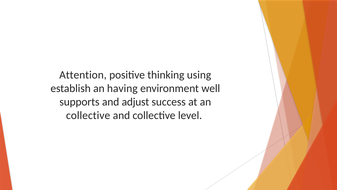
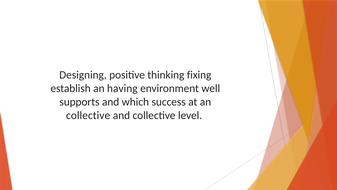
Attention: Attention -> Designing
using: using -> fixing
adjust: adjust -> which
